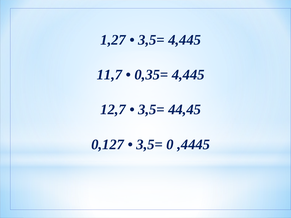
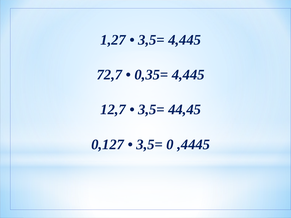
11,7: 11,7 -> 72,7
